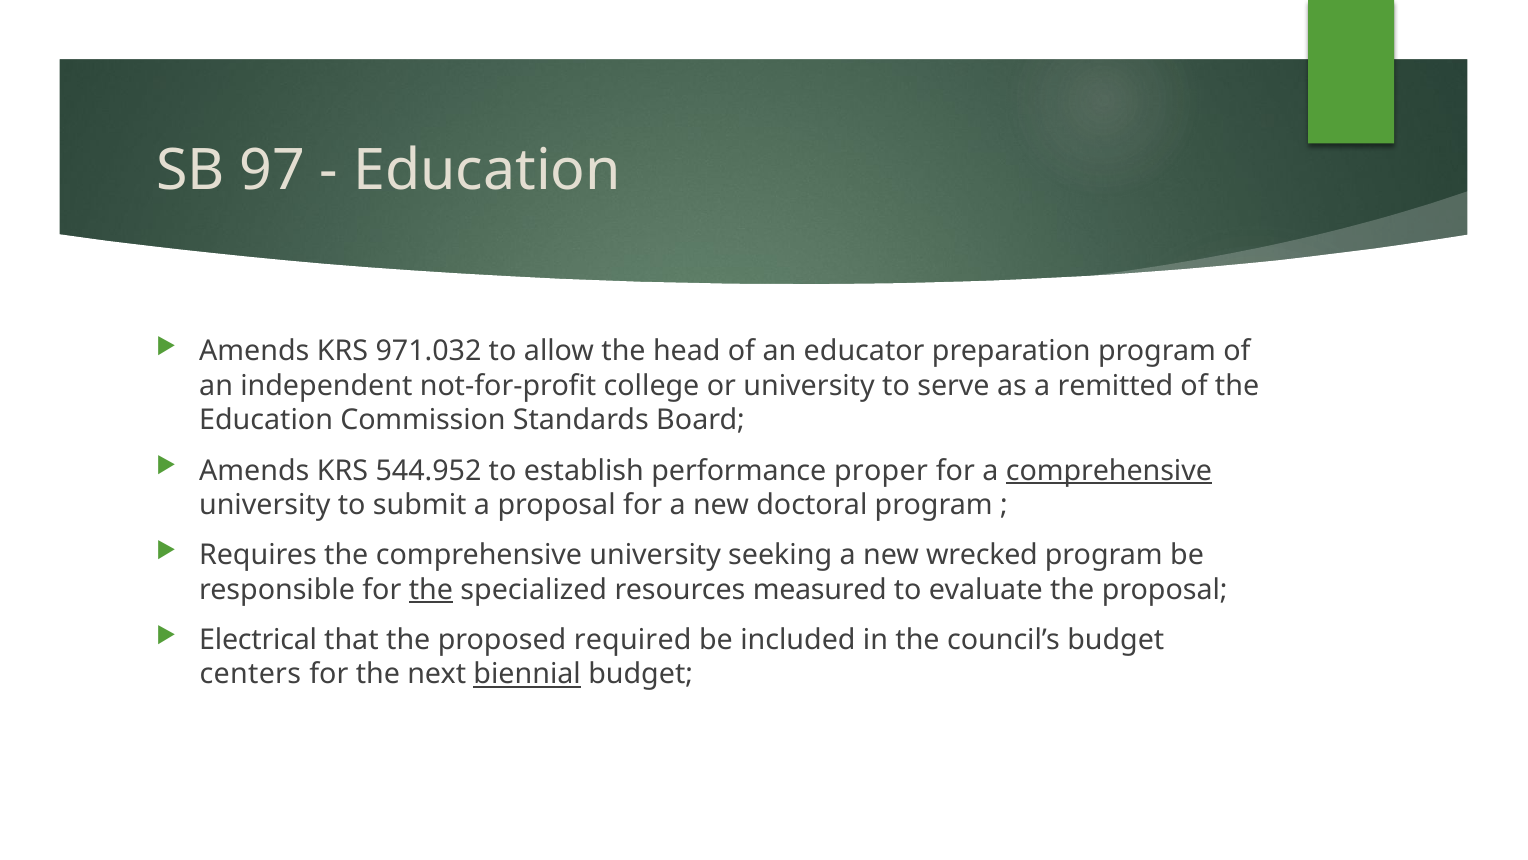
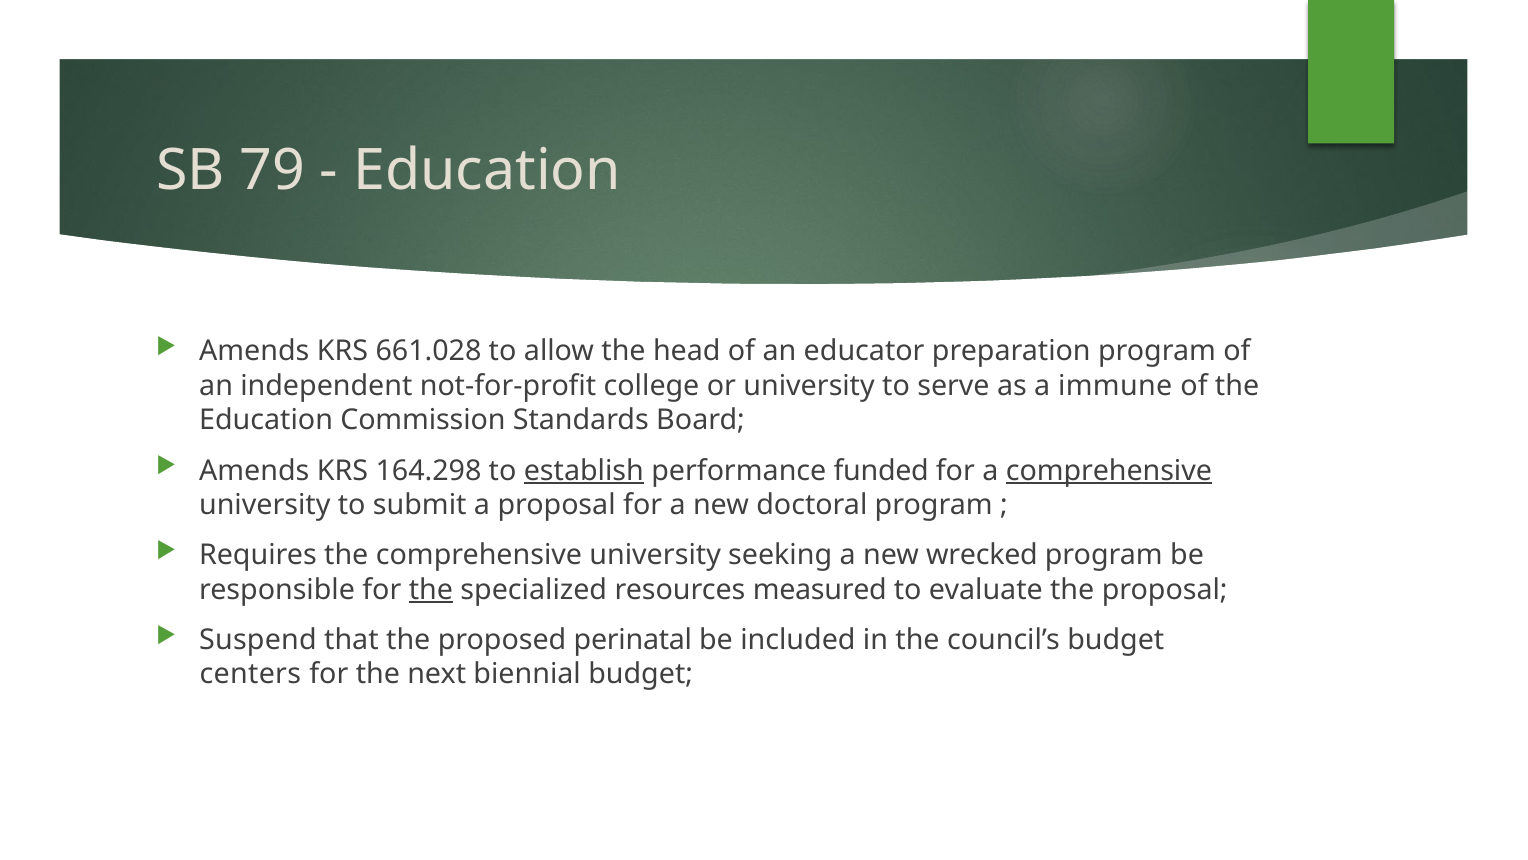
97: 97 -> 79
971.032: 971.032 -> 661.028
remitted: remitted -> immune
544.952: 544.952 -> 164.298
establish underline: none -> present
proper: proper -> funded
Electrical: Electrical -> Suspend
required: required -> perinatal
biennial underline: present -> none
